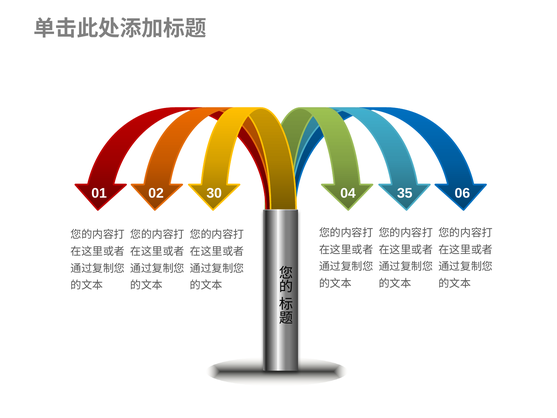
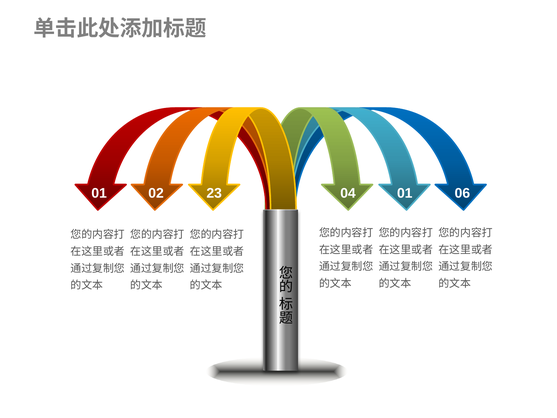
30: 30 -> 23
04 35: 35 -> 01
